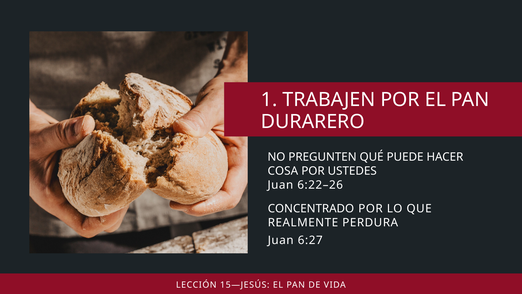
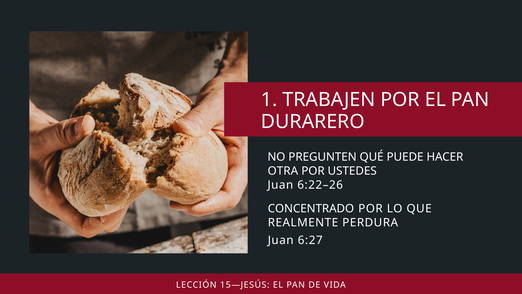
COSA: COSA -> OTRA
